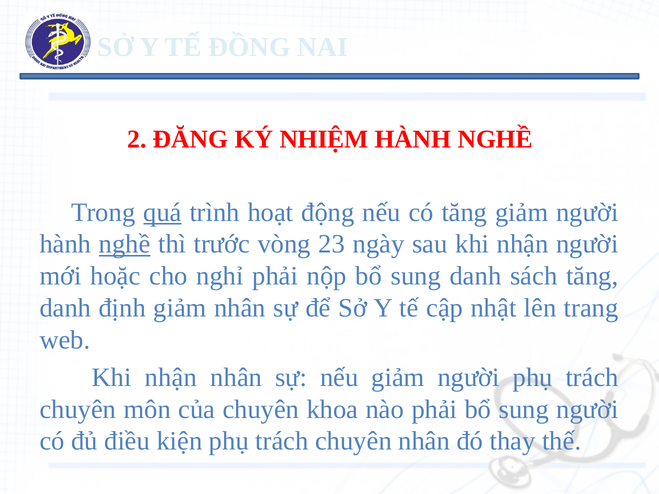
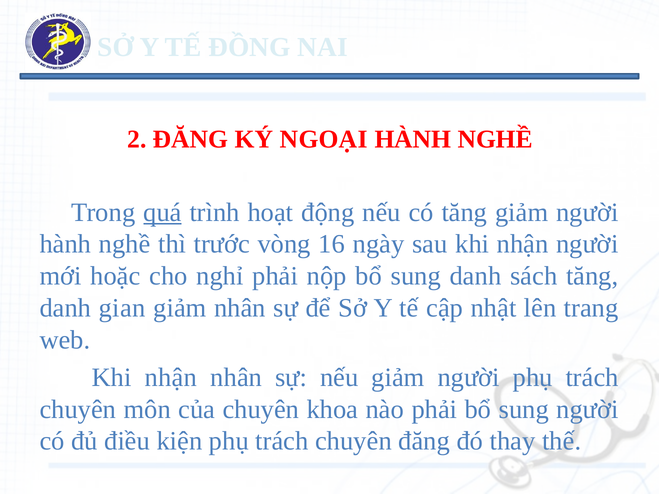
NHIỆM: NHIỆM -> NGOẠI
nghề at (125, 244) underline: present -> none
23: 23 -> 16
định: định -> gian
chuyên nhân: nhân -> đăng
